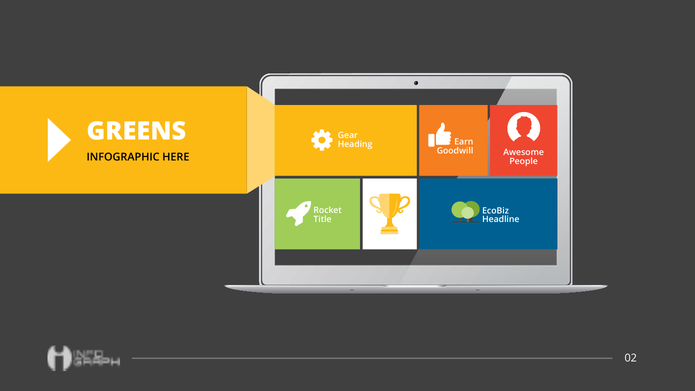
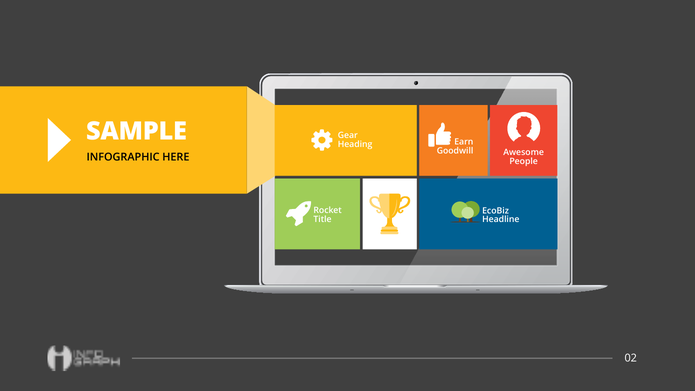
GREENS: GREENS -> SAMPLE
